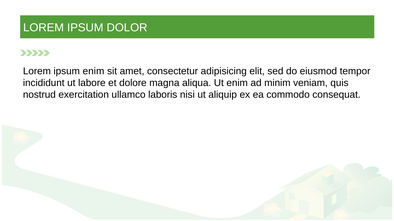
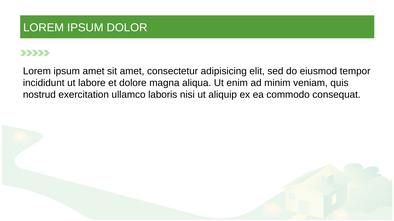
ipsum enim: enim -> amet
